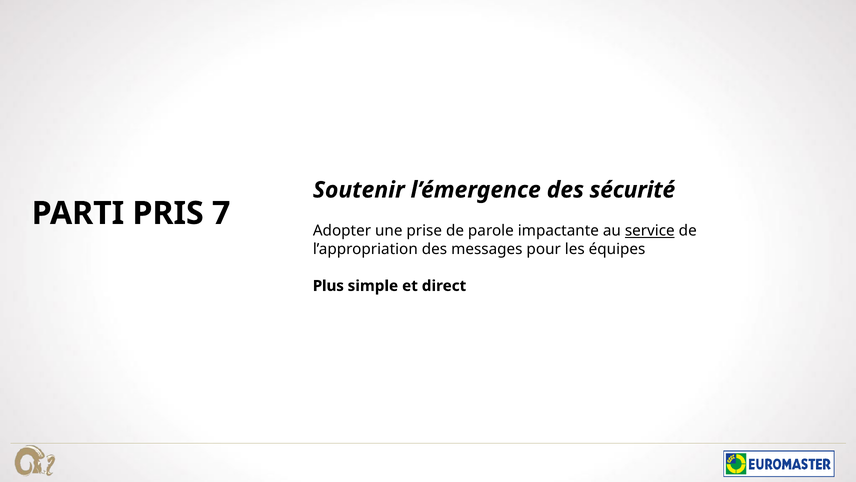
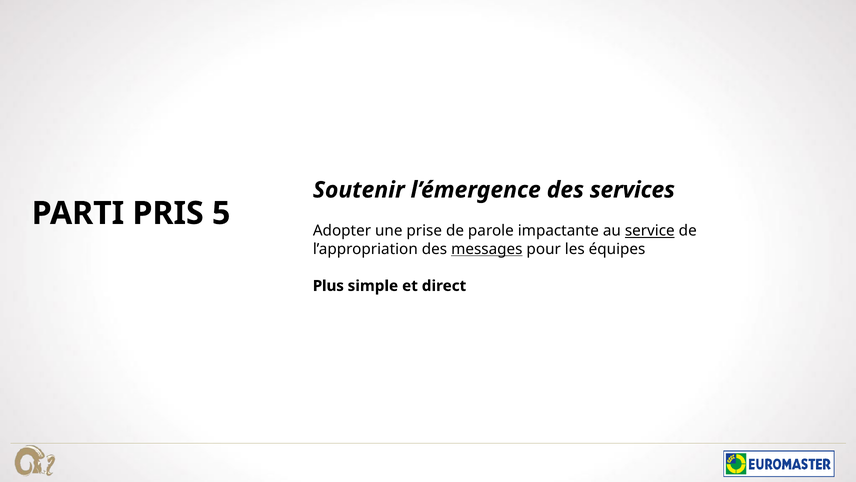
sécurité: sécurité -> services
7: 7 -> 5
messages underline: none -> present
